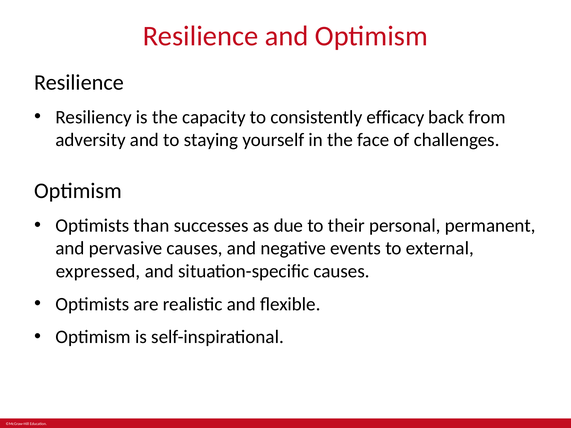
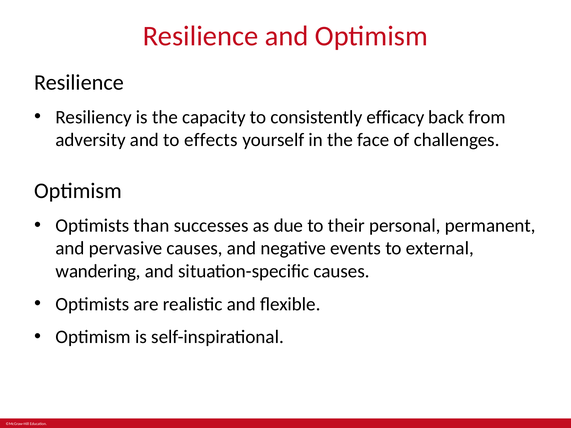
staying: staying -> effects
expressed: expressed -> wandering
